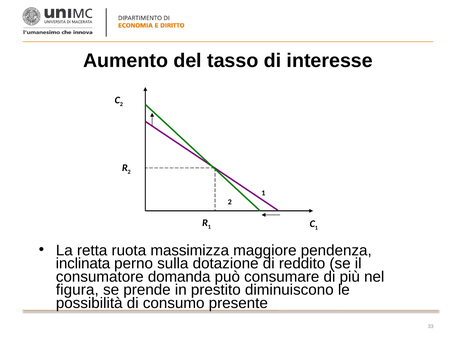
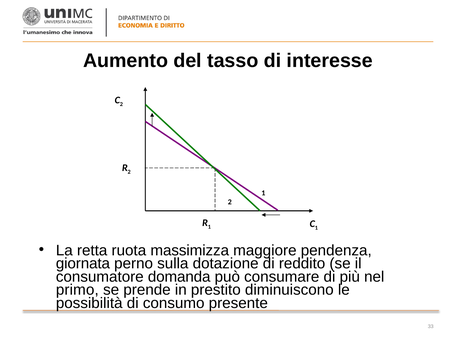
inclinata: inclinata -> giornata
figura: figura -> primo
